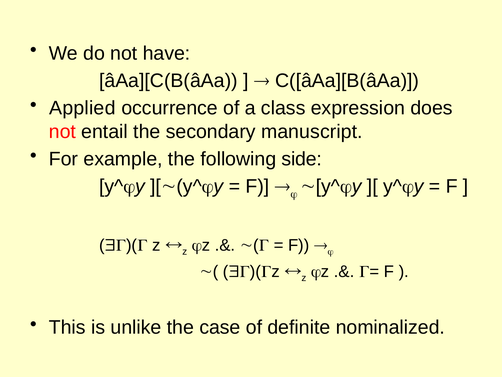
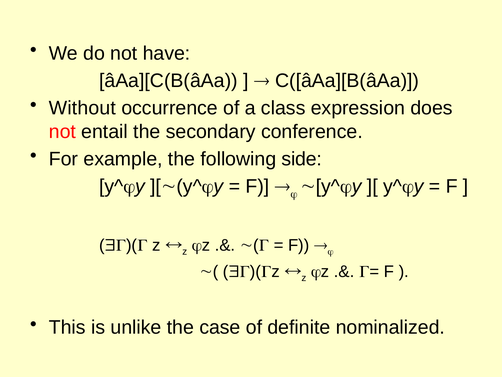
Applied: Applied -> Without
manuscript: manuscript -> conference
